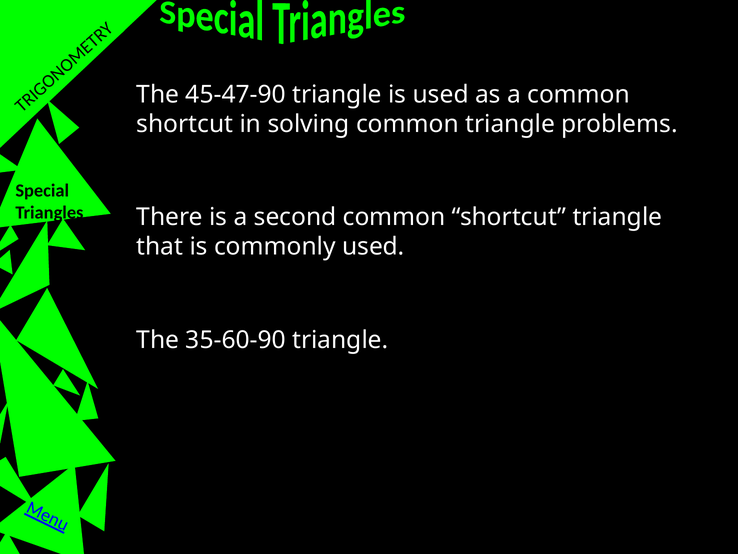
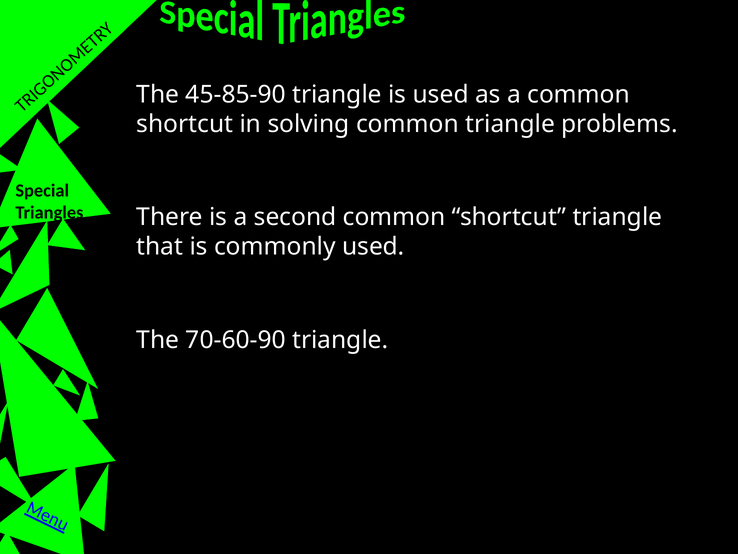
45-47-90: 45-47-90 -> 45-85-90
35-60-90: 35-60-90 -> 70-60-90
